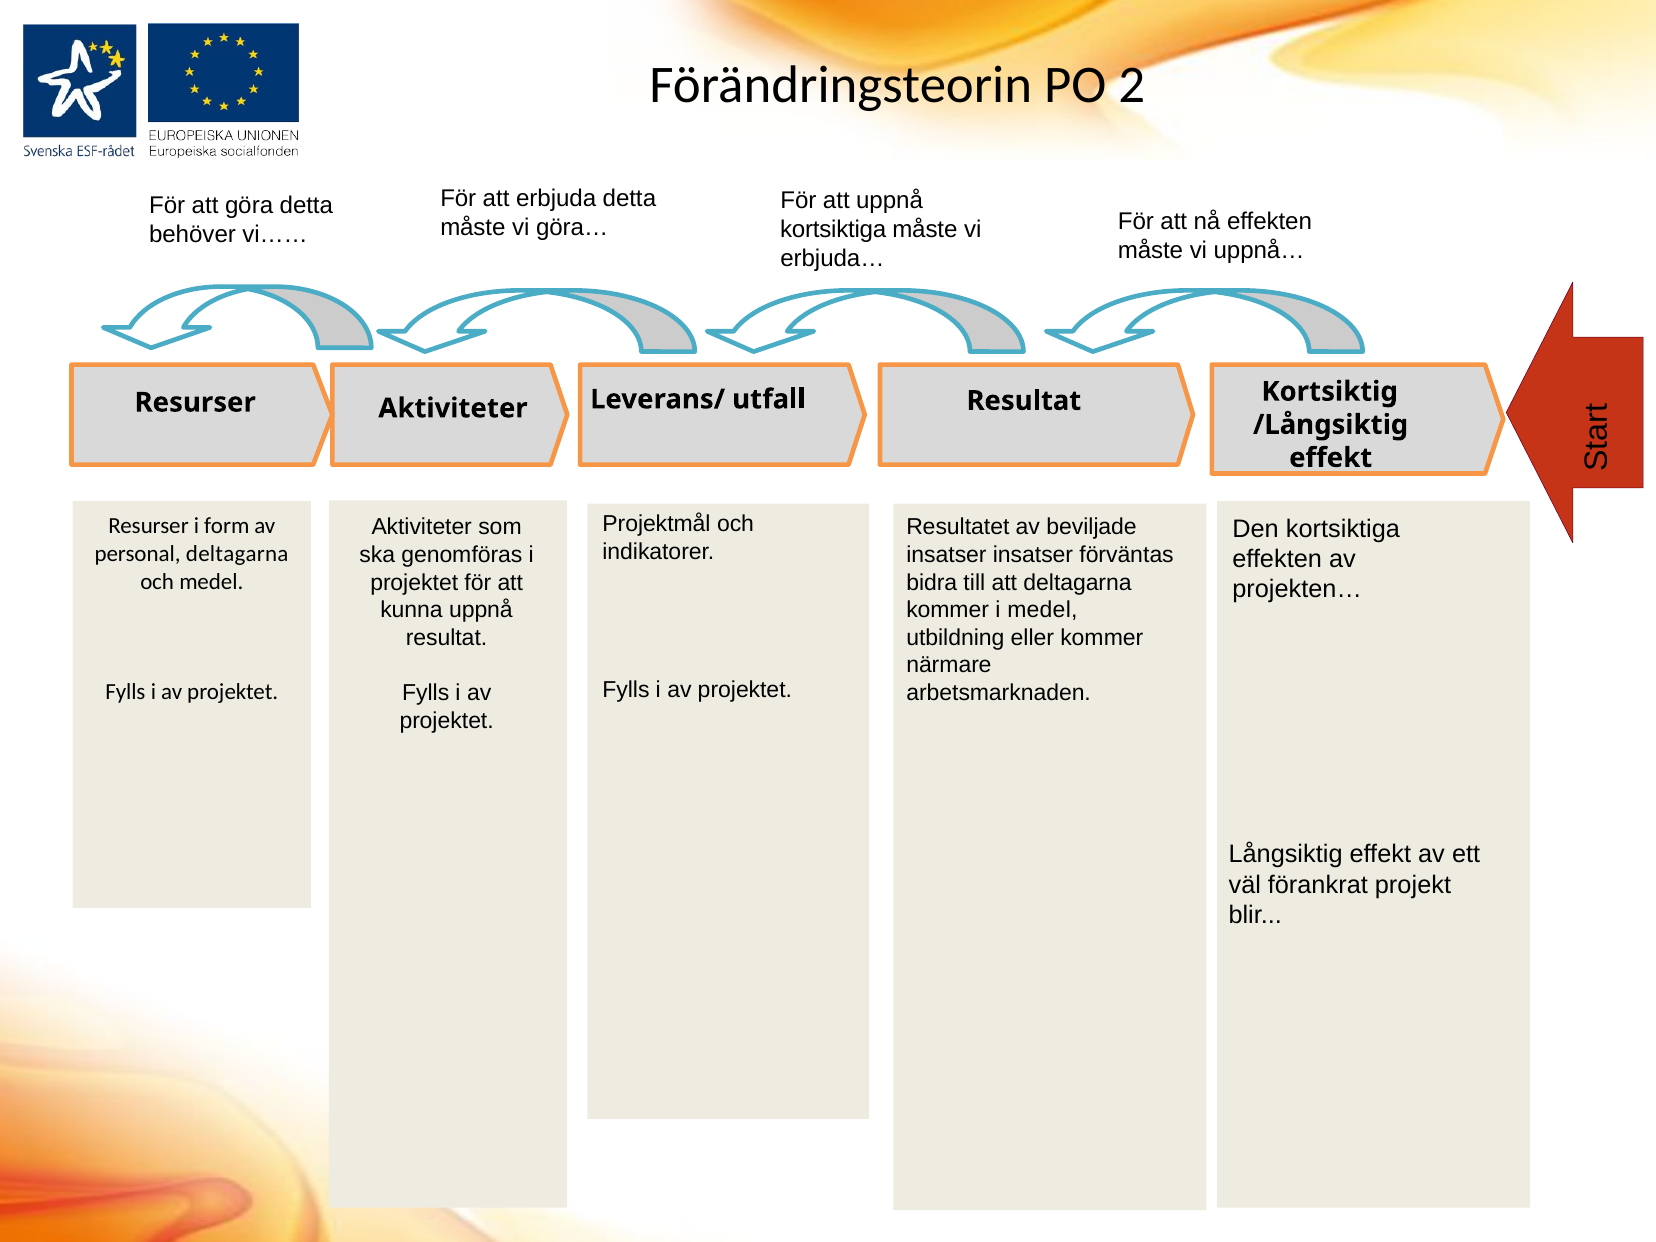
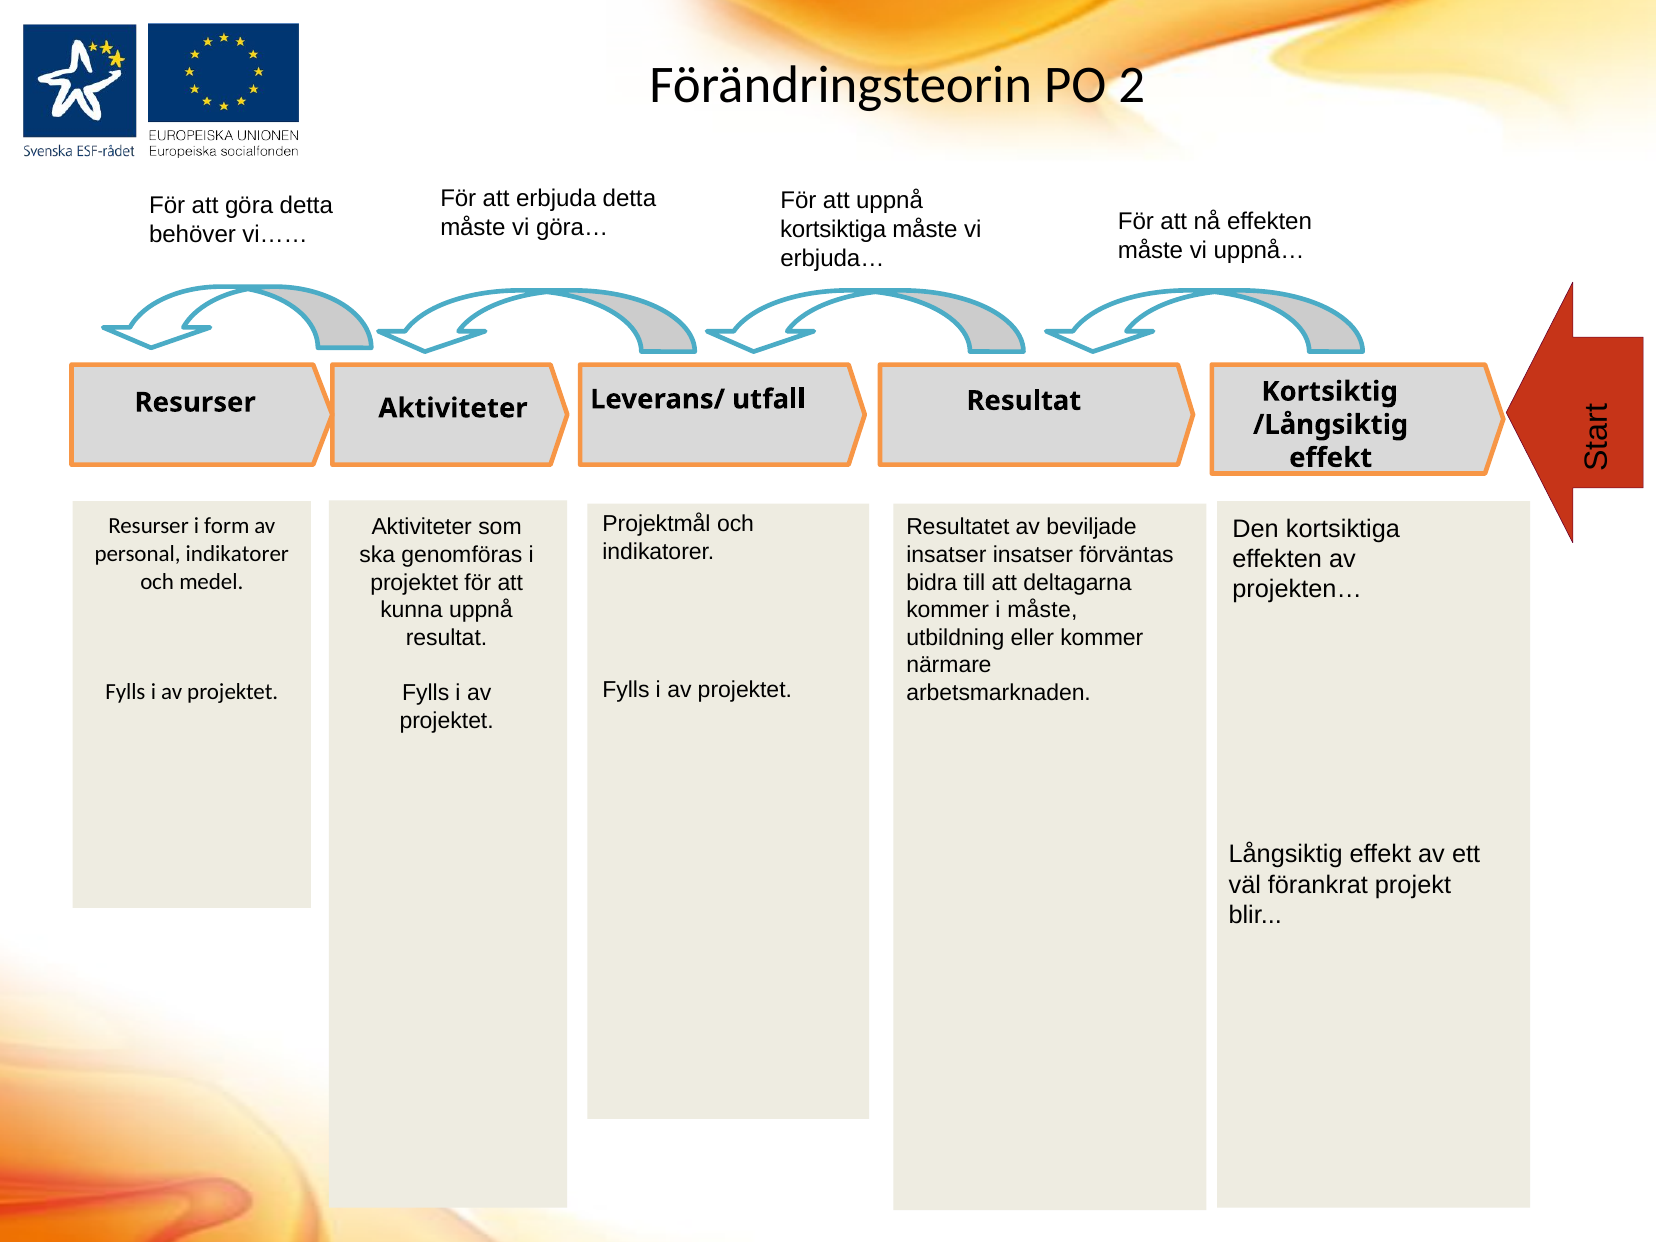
personal deltagarna: deltagarna -> indikatorer
i medel: medel -> måste
